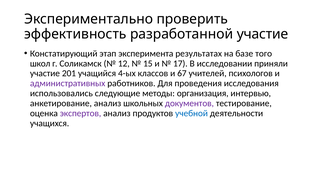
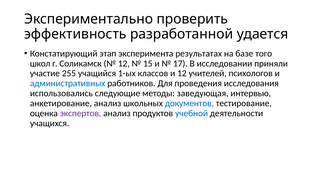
разработанной участие: участие -> удается
201: 201 -> 255
4-ых: 4-ых -> 1-ых
и 67: 67 -> 12
административных colour: purple -> blue
организация: организация -> заведующая
документов colour: purple -> blue
